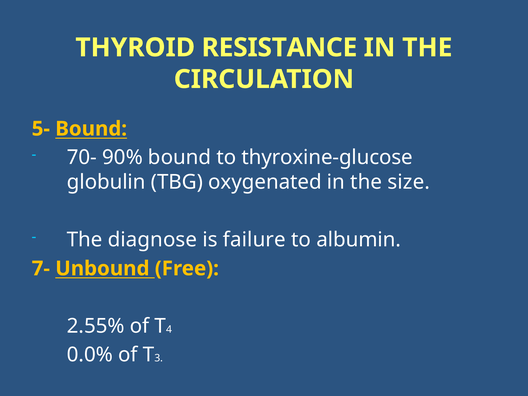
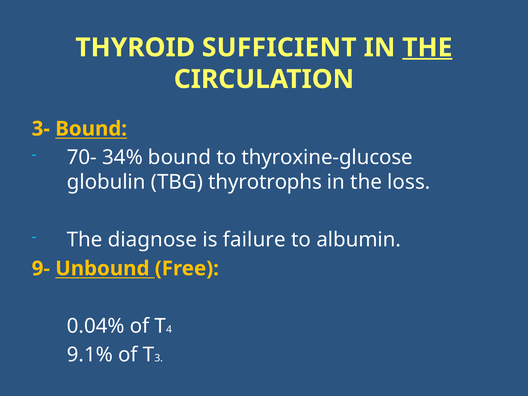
RESISTANCE: RESISTANCE -> SUFFICIENT
THE at (427, 48) underline: none -> present
5-: 5- -> 3-
90%: 90% -> 34%
oxygenated: oxygenated -> thyrotrophs
size: size -> loss
7-: 7- -> 9-
2.55%: 2.55% -> 0.04%
0.0%: 0.0% -> 9.1%
